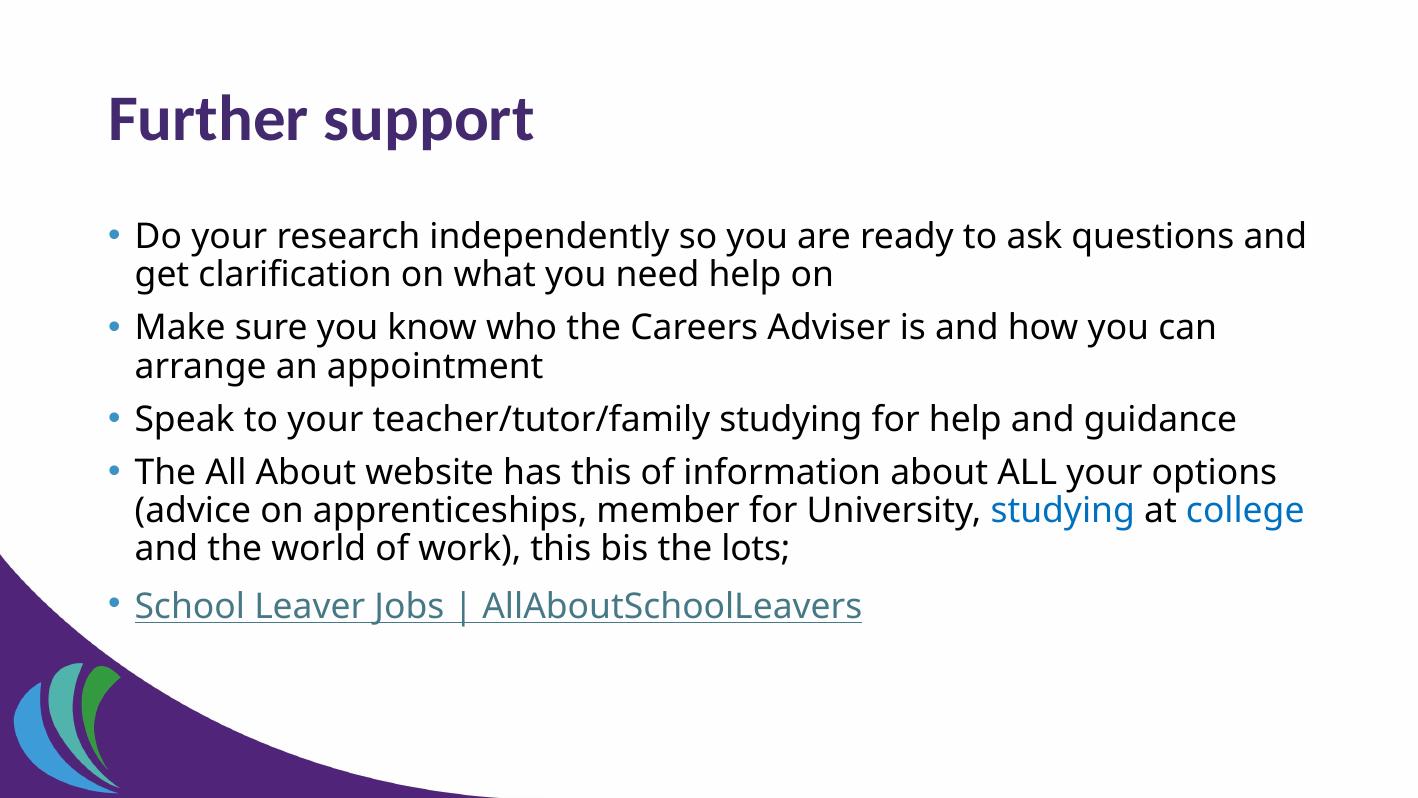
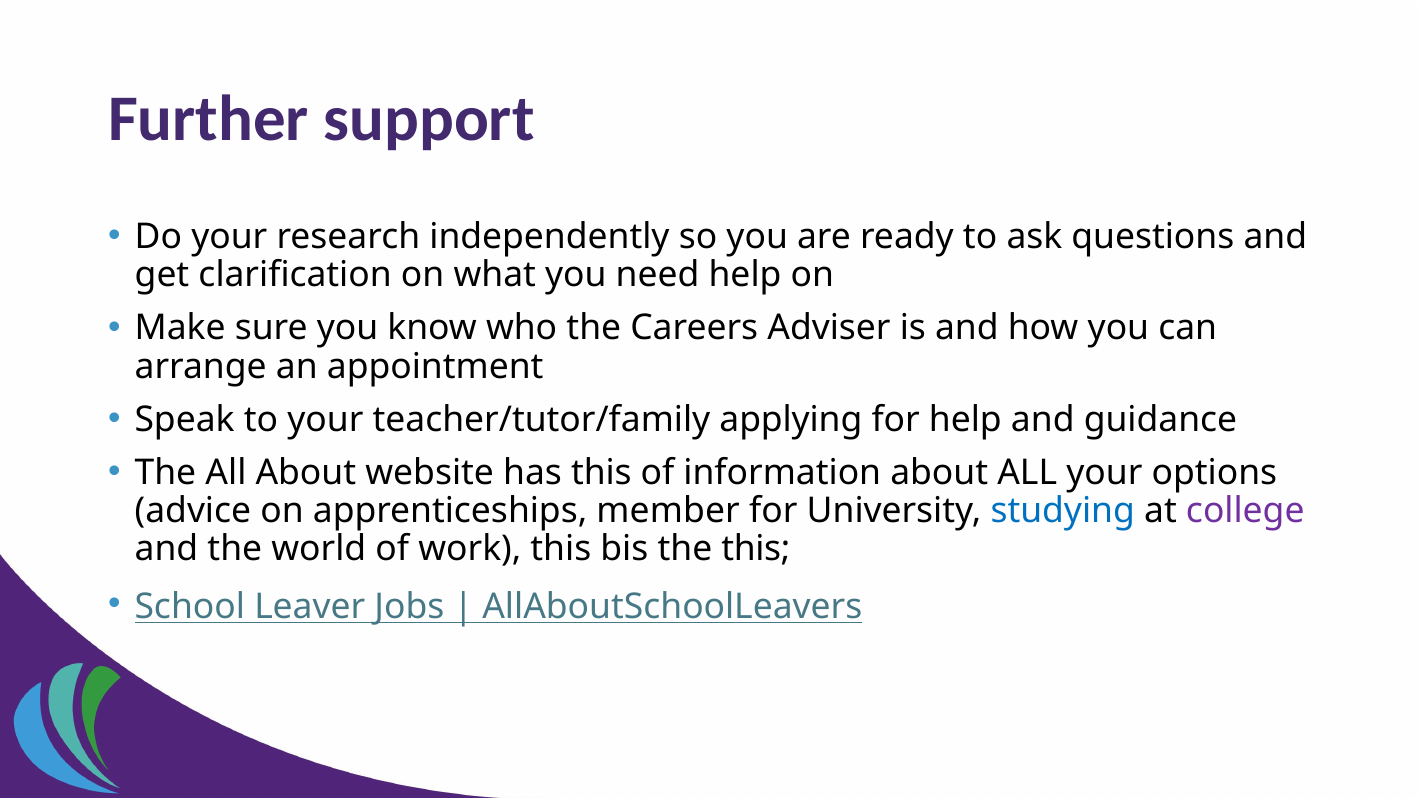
teacher/tutor/family studying: studying -> applying
college colour: blue -> purple
the lots: lots -> this
